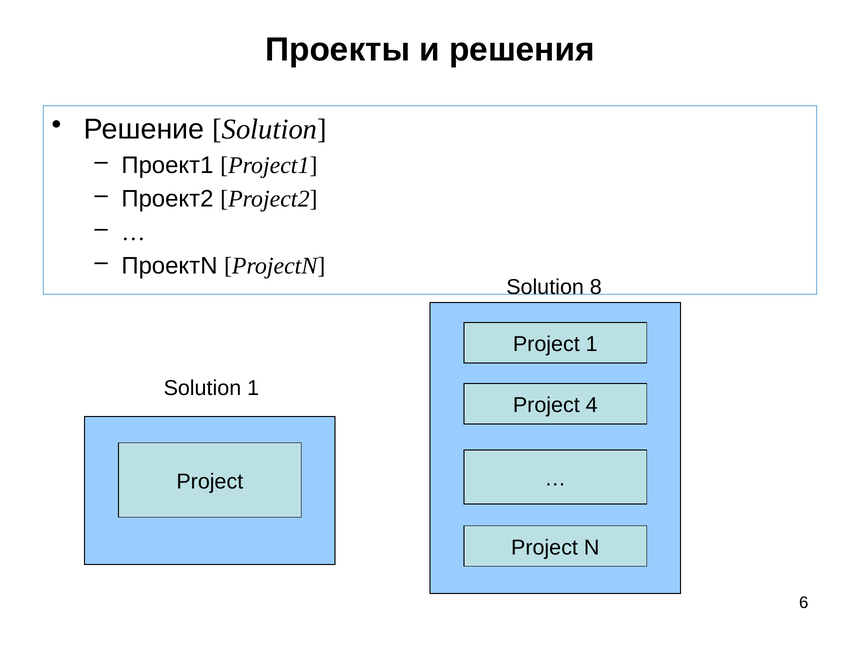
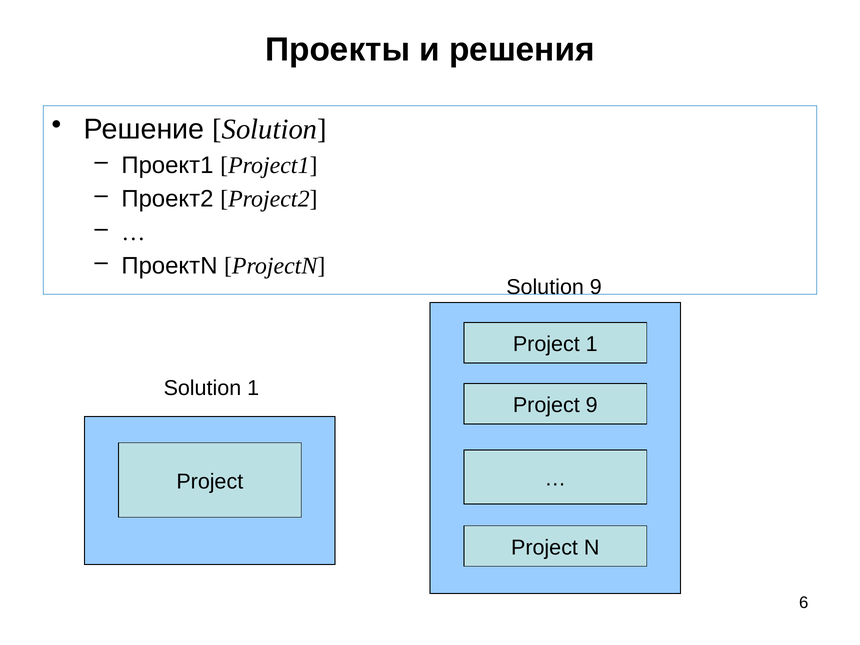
Solution 8: 8 -> 9
Project 4: 4 -> 9
